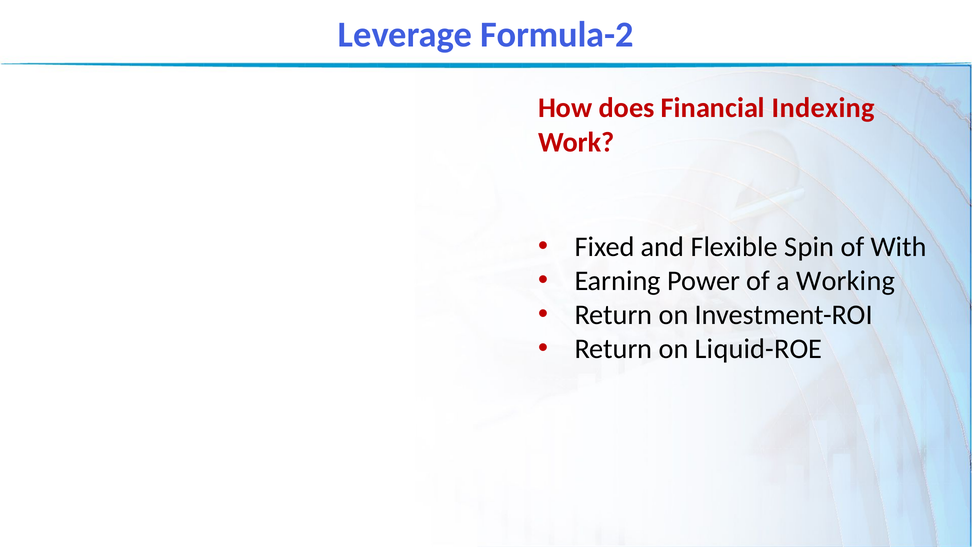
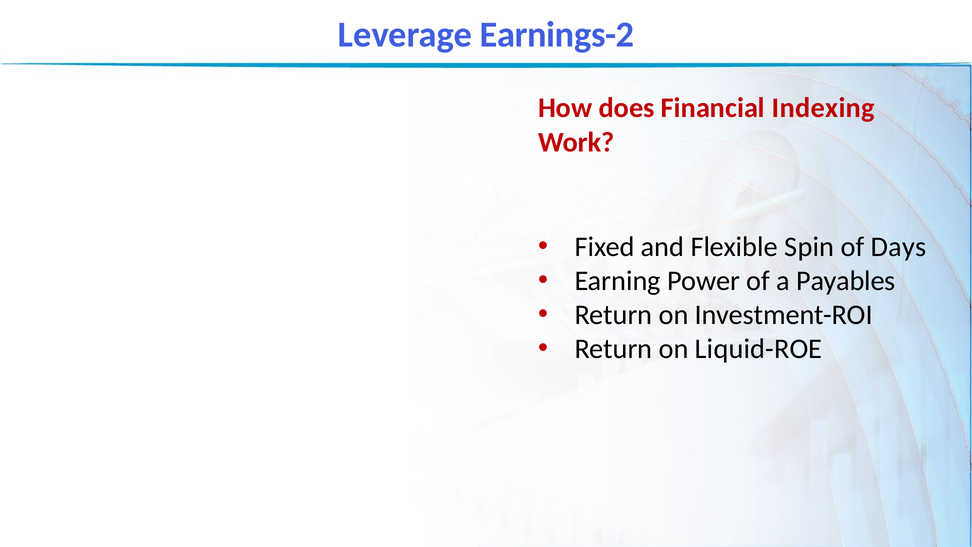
Formula-2: Formula-2 -> Earnings-2
With: With -> Days
Working: Working -> Payables
